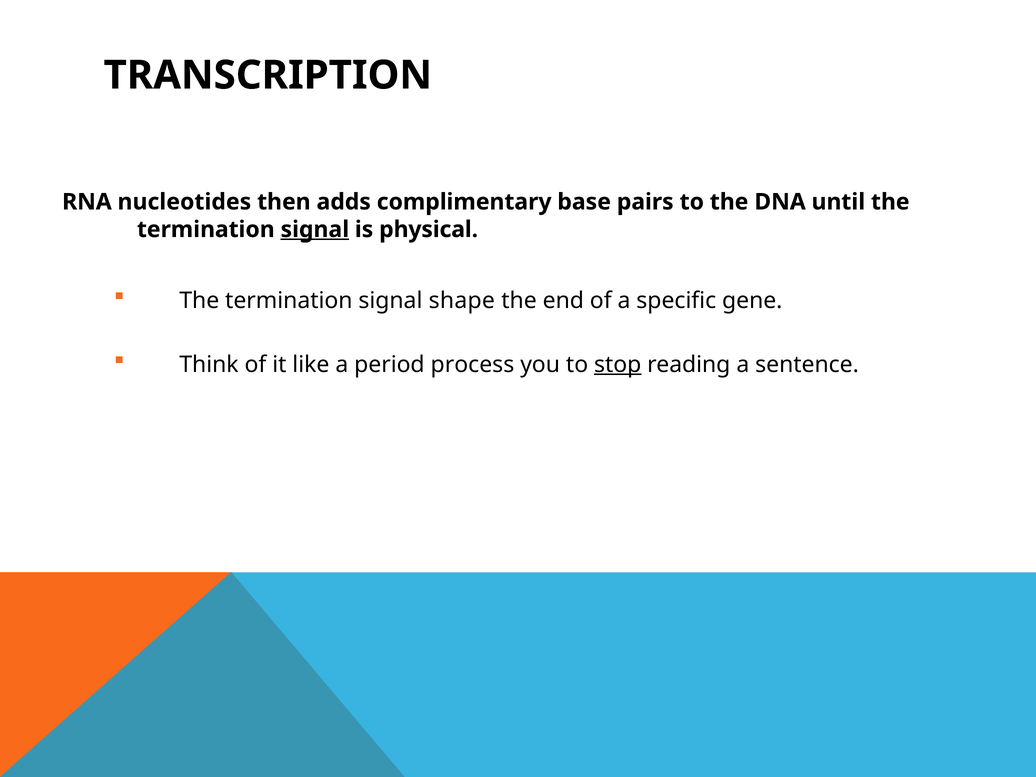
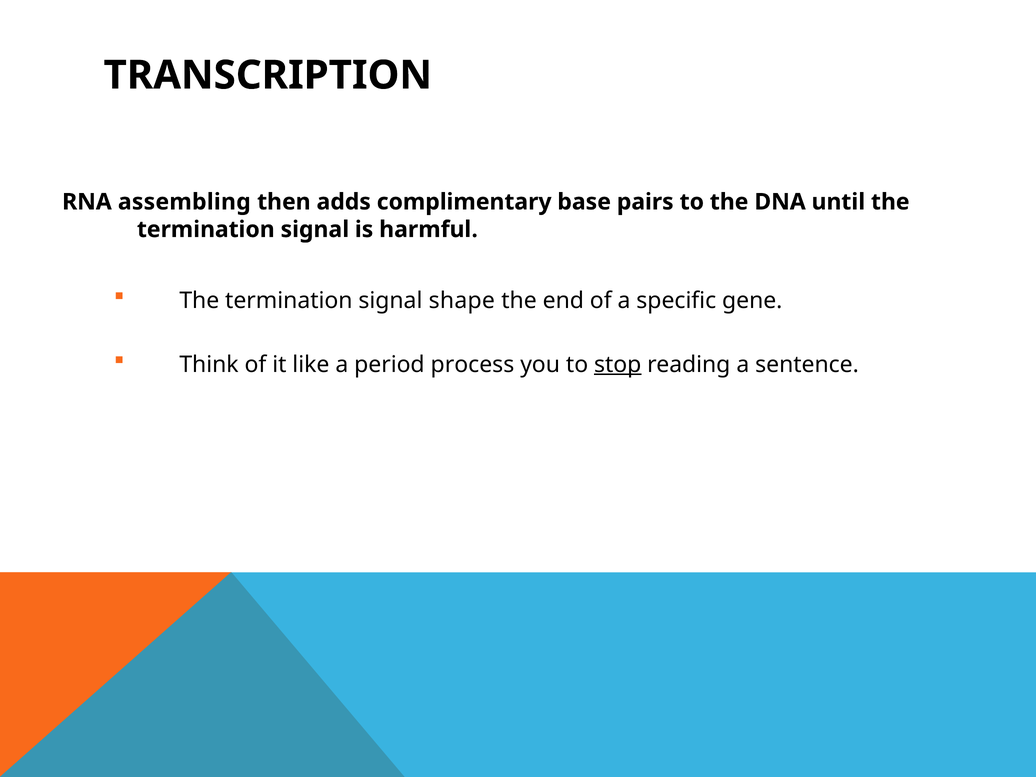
nucleotides: nucleotides -> assembling
signal at (315, 230) underline: present -> none
physical: physical -> harmful
